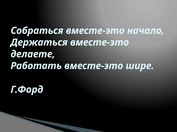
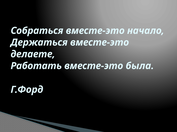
шире: шире -> была
